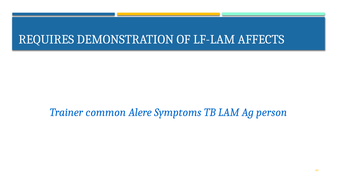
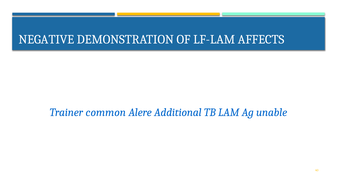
REQUIRES: REQUIRES -> NEGATIVE
Symptoms: Symptoms -> Additional
person: person -> unable
